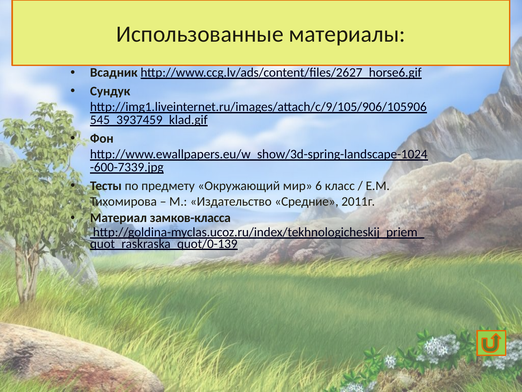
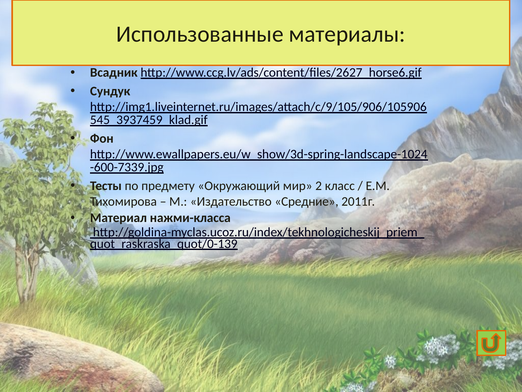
6: 6 -> 2
замков-класса: замков-класса -> нажми-класса
